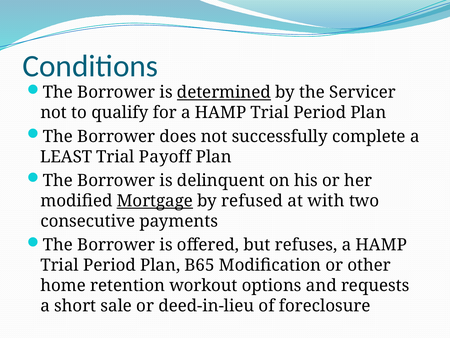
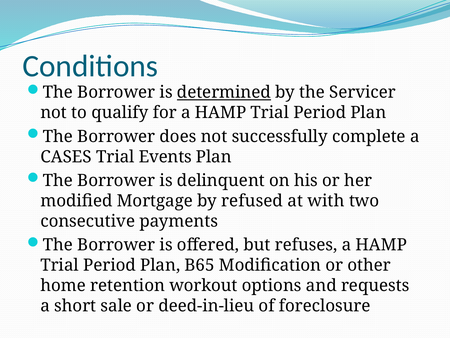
LEAST: LEAST -> CASES
Payoff: Payoff -> Events
Mortgage underline: present -> none
